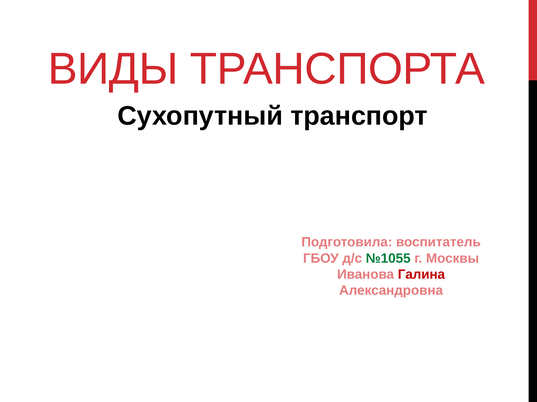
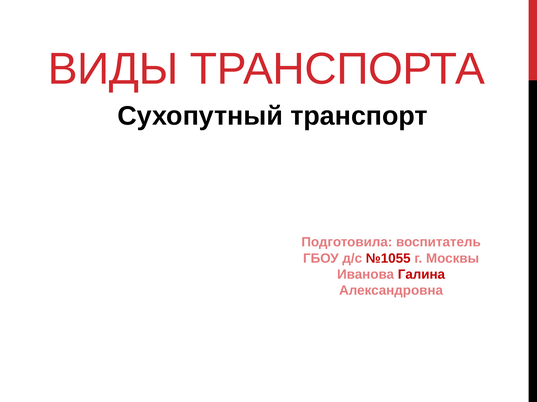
№1055 colour: green -> red
